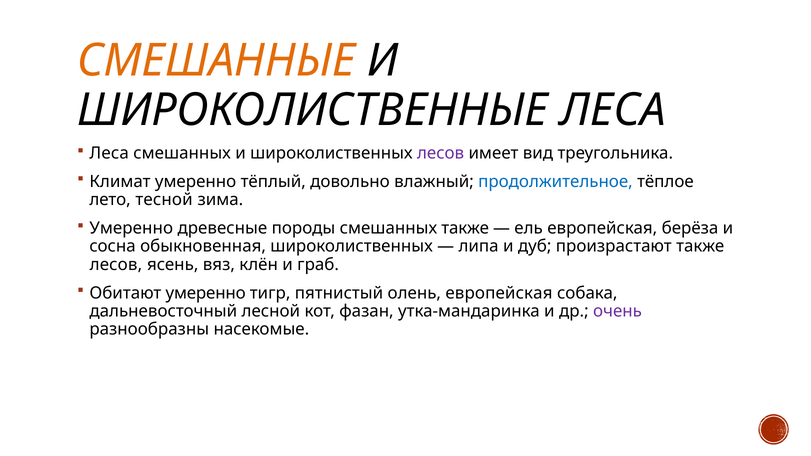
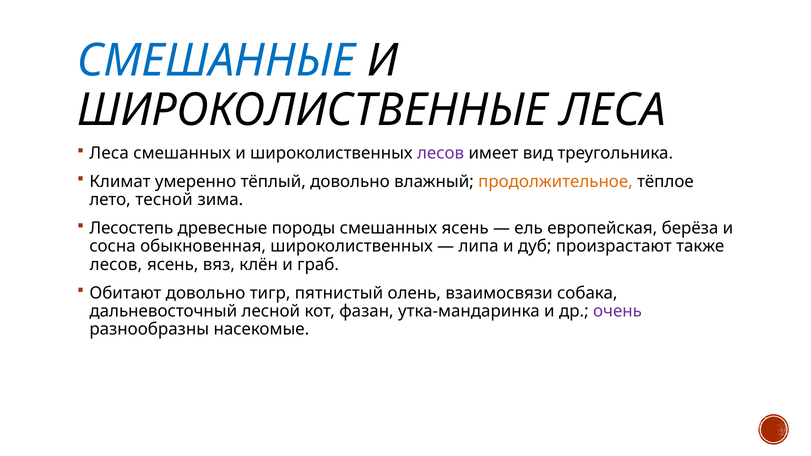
СМЕШАННЫЕ colour: orange -> blue
продолжительное colour: blue -> orange
Умеренно at (131, 228): Умеренно -> Лесостепь
смешанных также: также -> ясень
Обитают умеренно: умеренно -> довольно
олень европейская: европейская -> взаимосвязи
